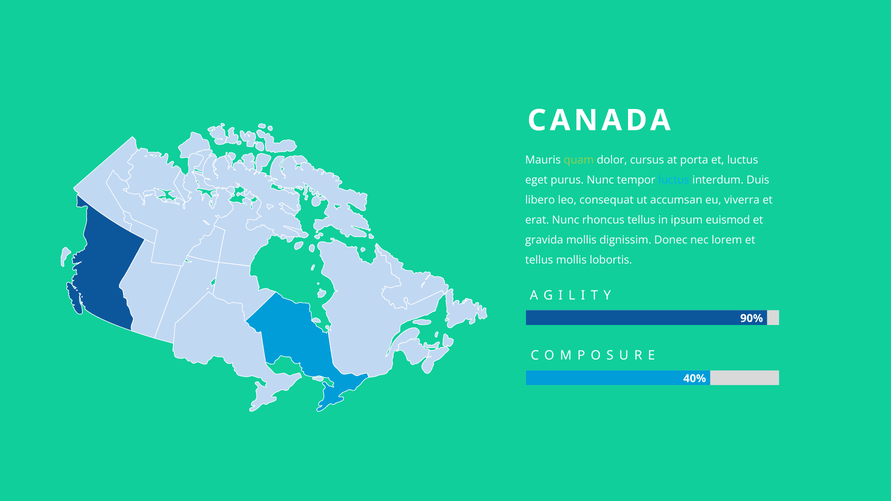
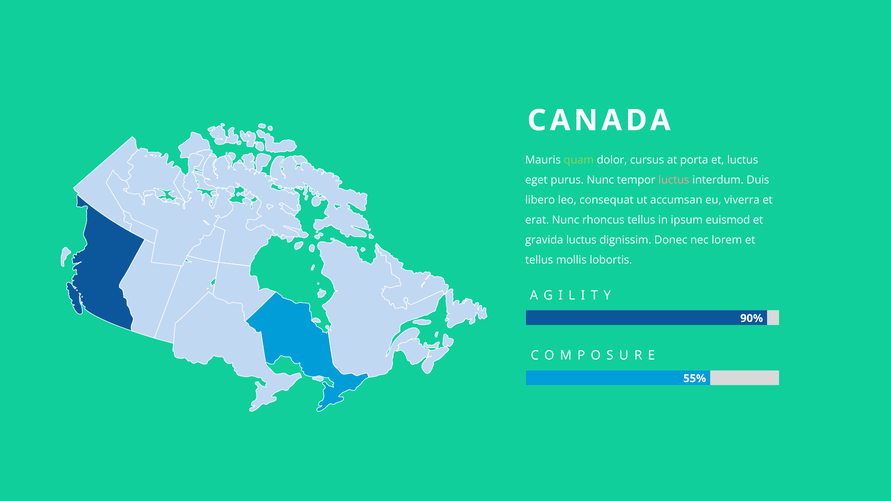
luctus at (674, 180) colour: light blue -> pink
gravida mollis: mollis -> luctus
40%: 40% -> 55%
